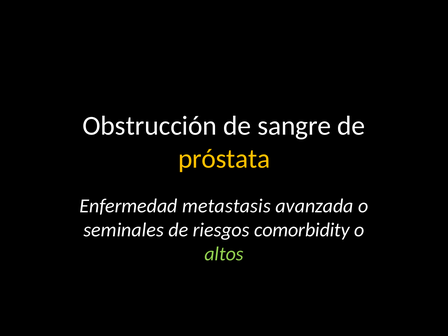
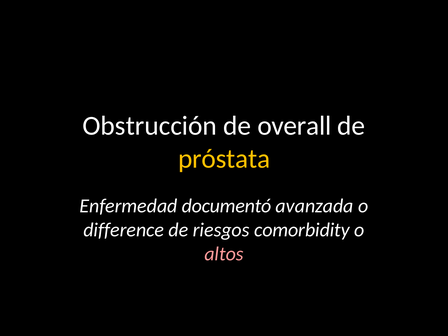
sangre: sangre -> overall
metastasis: metastasis -> documentó
seminales: seminales -> difference
altos colour: light green -> pink
